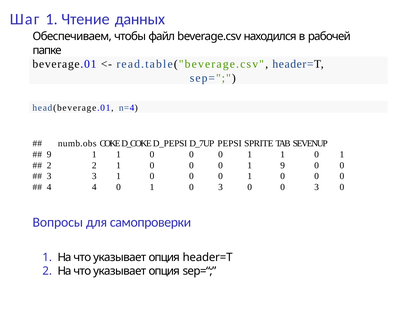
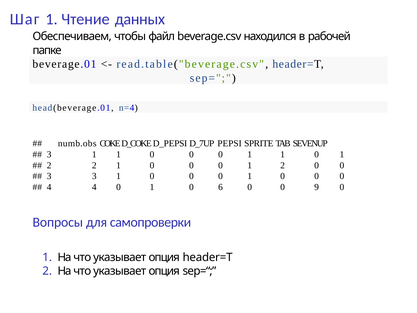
9 at (49, 154): 9 -> 3
1 9: 9 -> 2
1 0 3: 3 -> 6
0 0 3: 3 -> 9
